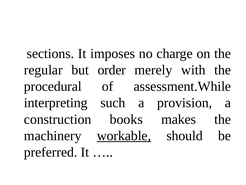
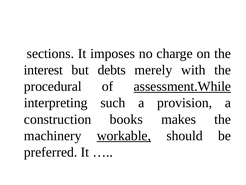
regular: regular -> interest
order: order -> debts
assessment.While underline: none -> present
